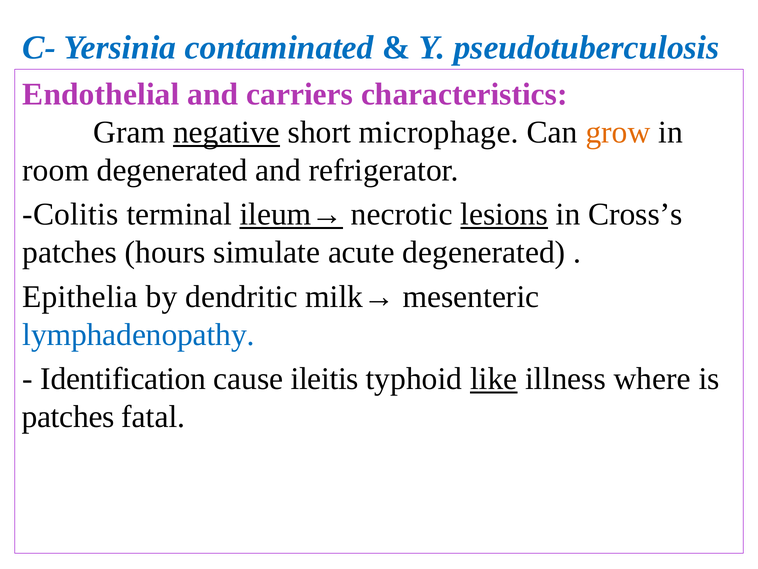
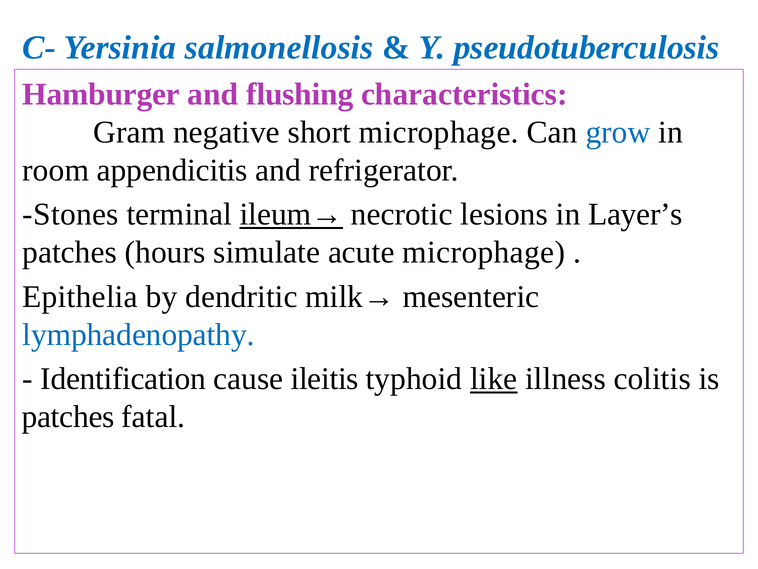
contaminated: contaminated -> salmonellosis
Endothelial: Endothelial -> Hamburger
carriers: carriers -> flushing
negative underline: present -> none
grow colour: orange -> blue
room degenerated: degenerated -> appendicitis
Colitis: Colitis -> Stones
lesions underline: present -> none
Cross’s: Cross’s -> Layer’s
acute degenerated: degenerated -> microphage
where: where -> colitis
